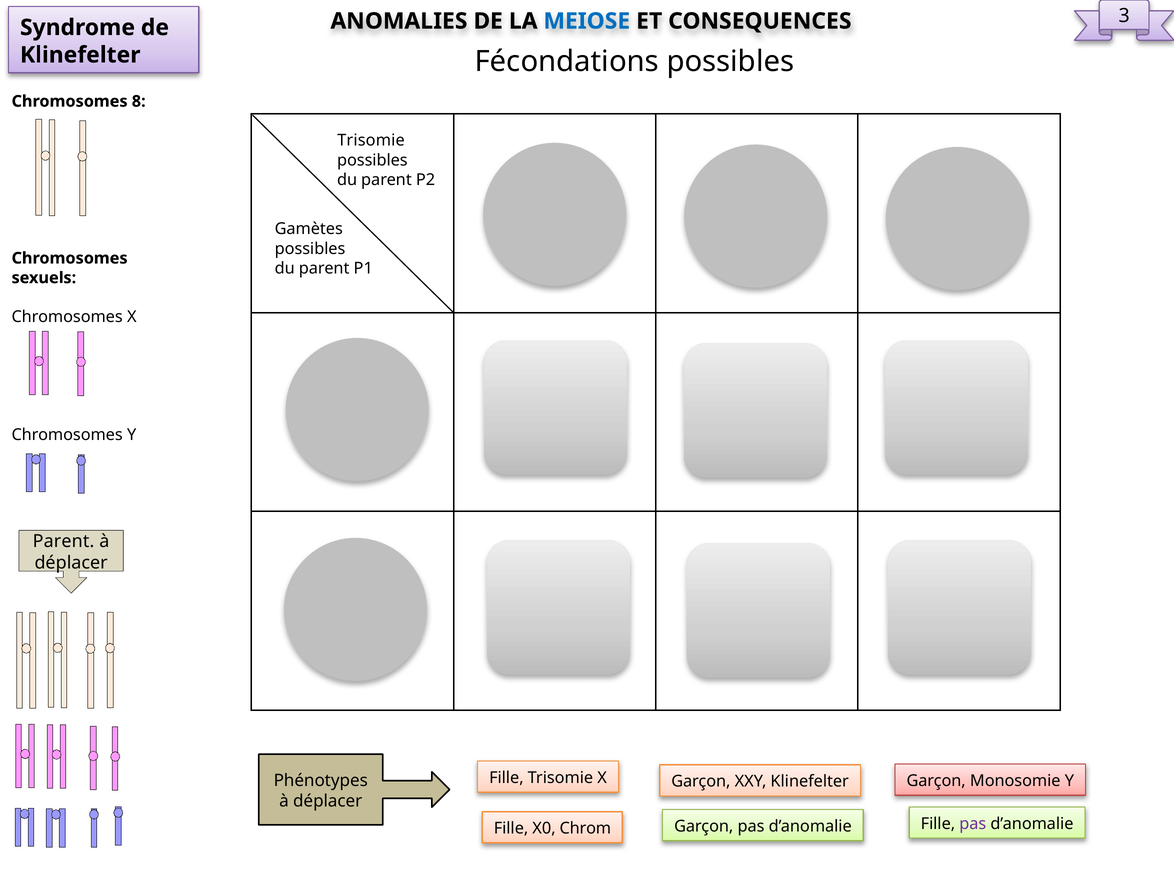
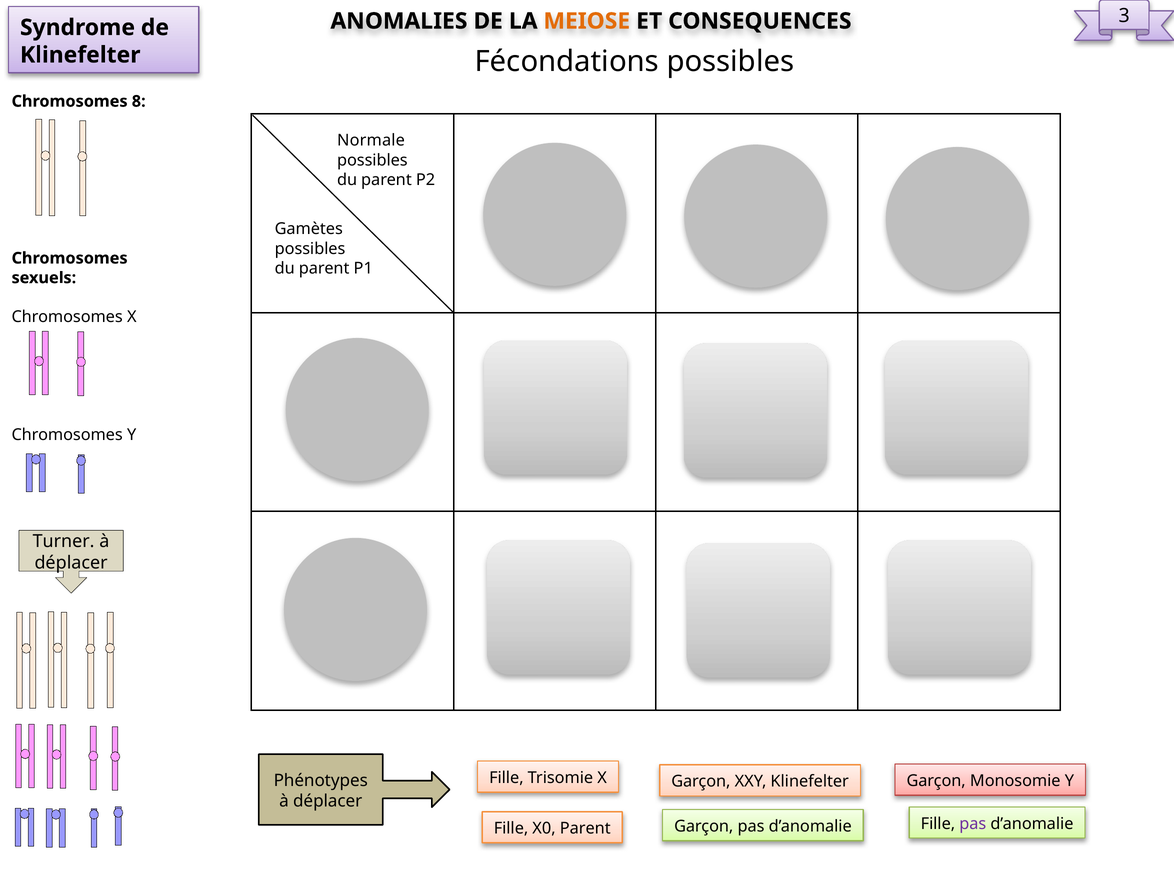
MEIOSE colour: blue -> orange
Trisomie at (371, 140): Trisomie -> Normale
Parent at (63, 541): Parent -> Turner
X0 Chrom: Chrom -> Parent
